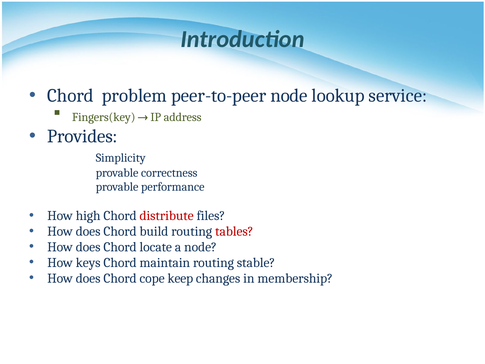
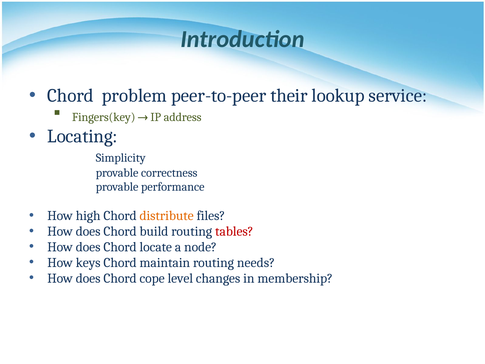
peer-to-peer node: node -> their
Provides: Provides -> Locating
distribute colour: red -> orange
stable: stable -> needs
keep: keep -> level
